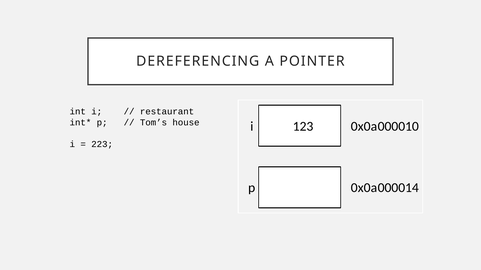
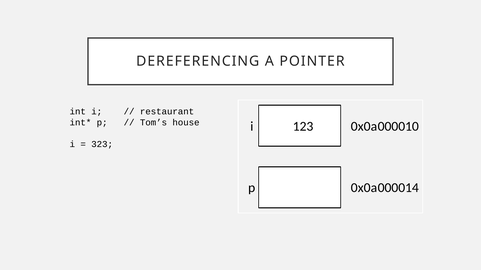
223: 223 -> 323
